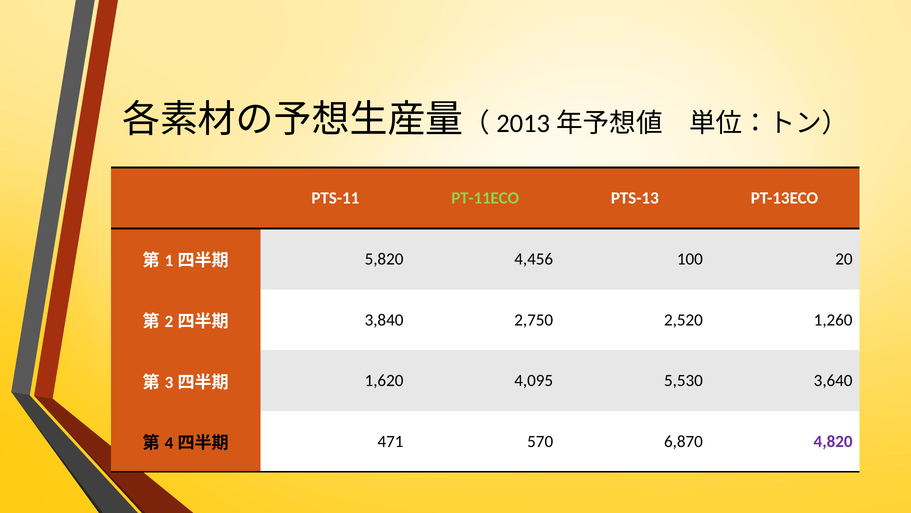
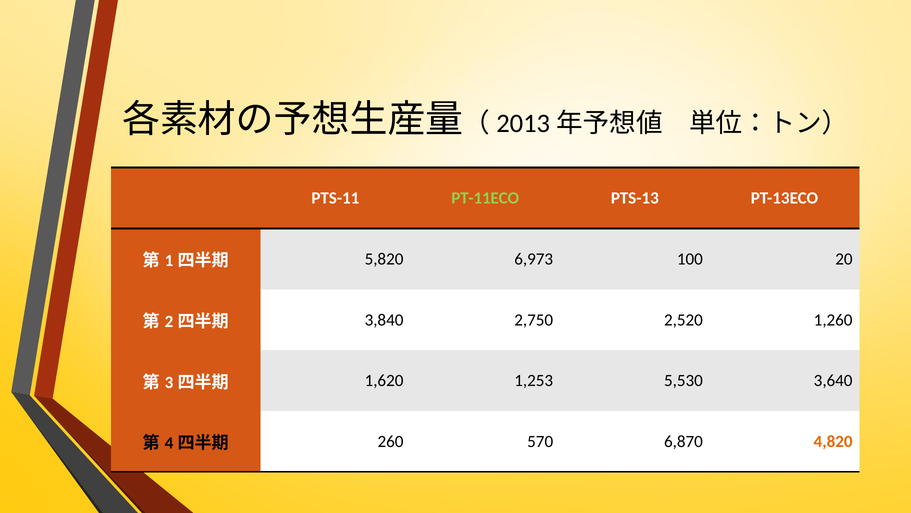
4,456: 4,456 -> 6,973
4,095: 4,095 -> 1,253
471: 471 -> 260
4,820 colour: purple -> orange
